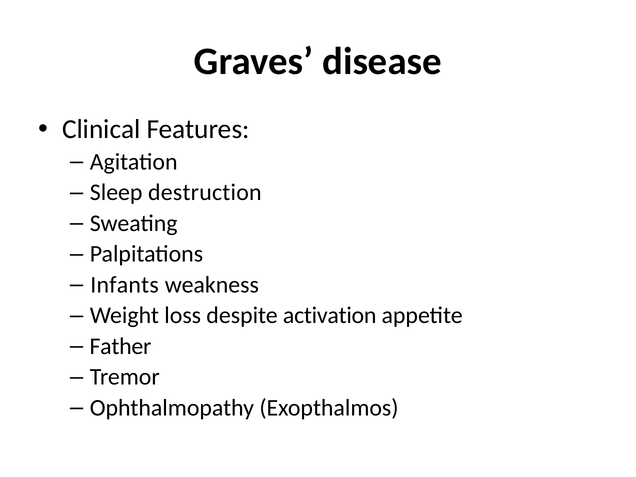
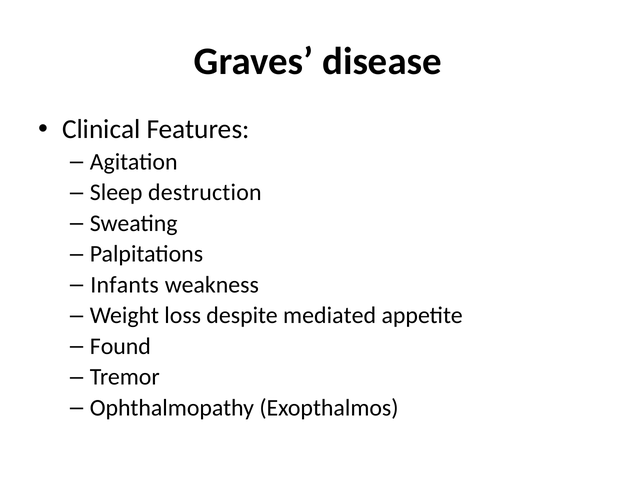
activation: activation -> mediated
Father: Father -> Found
